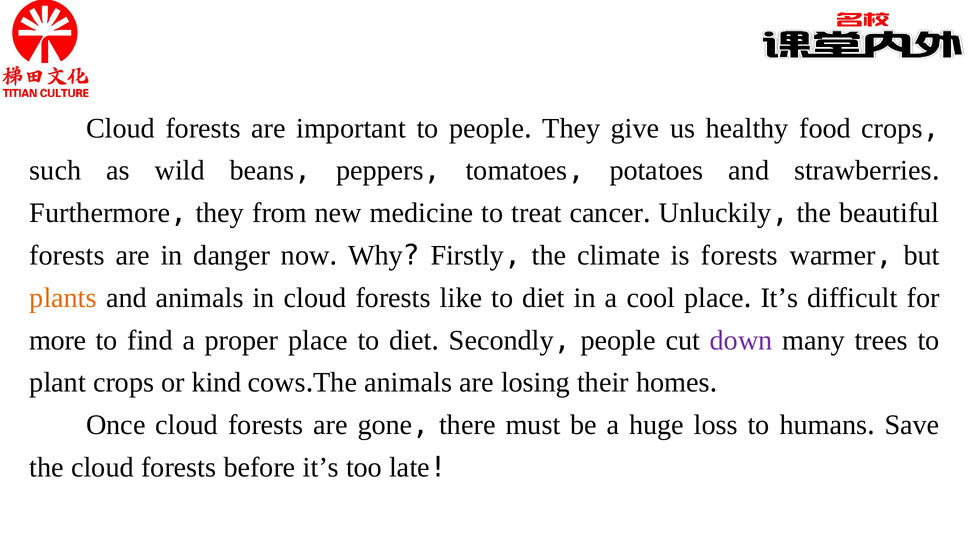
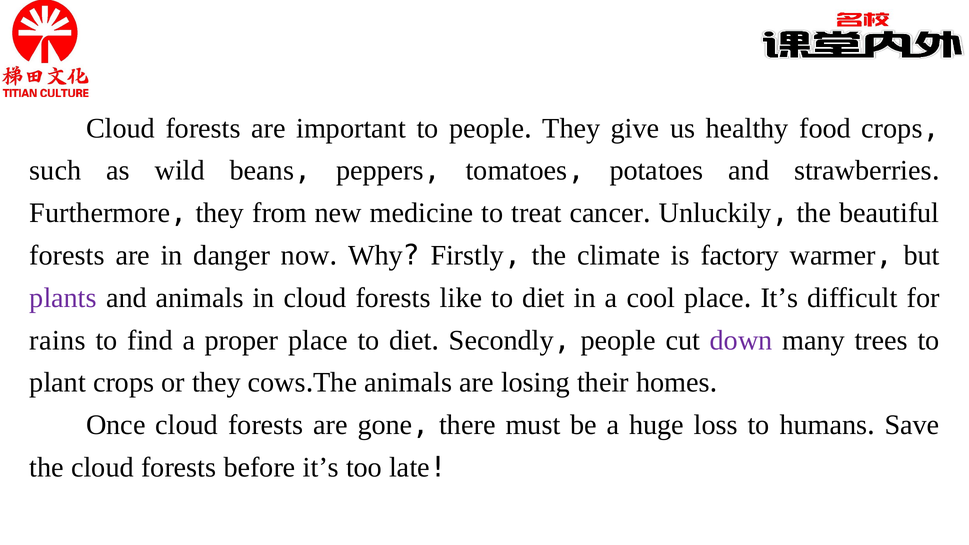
is forests: forests -> factory
plants colour: orange -> purple
more: more -> rains
or kind: kind -> they
